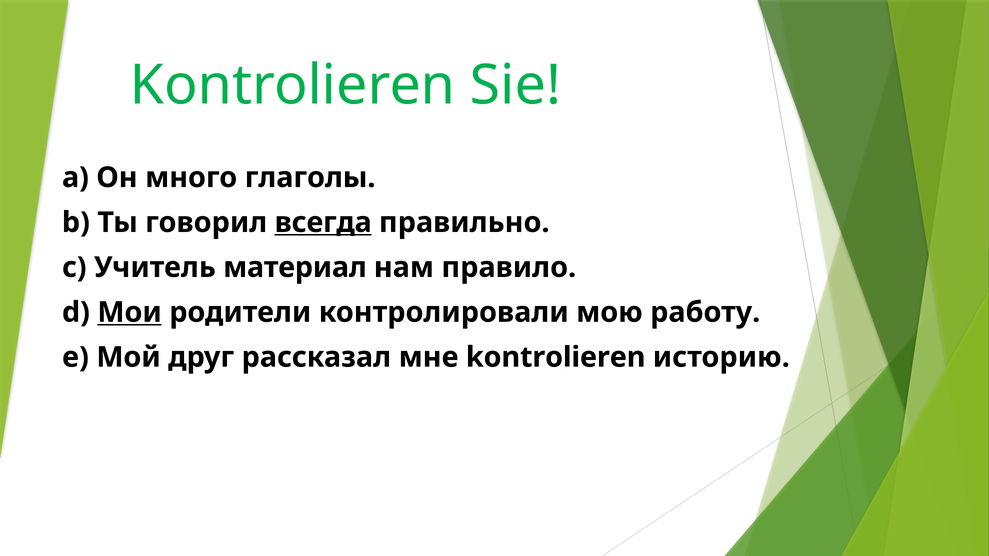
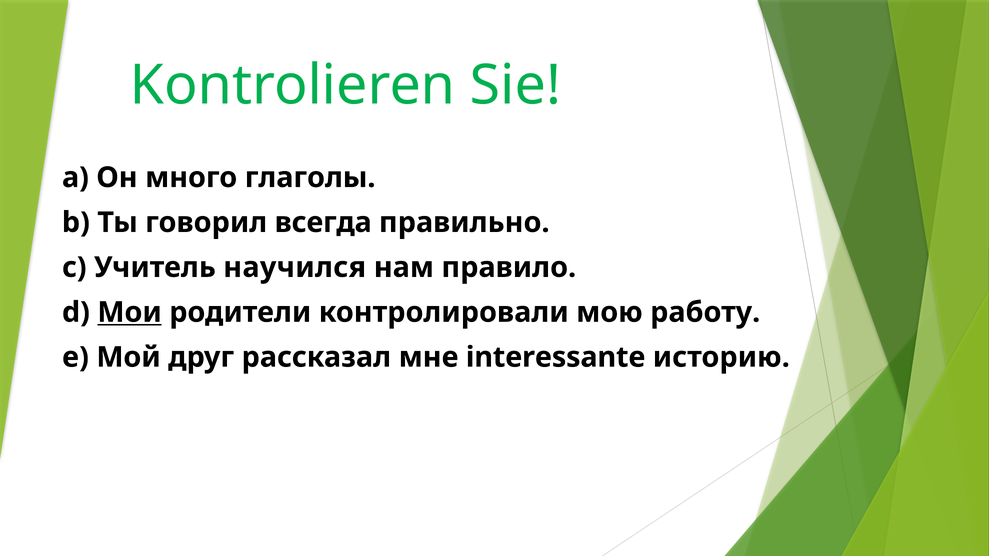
всегда underline: present -> none
материал: материал -> научился
мне kontrolieren: kontrolieren -> interessante
